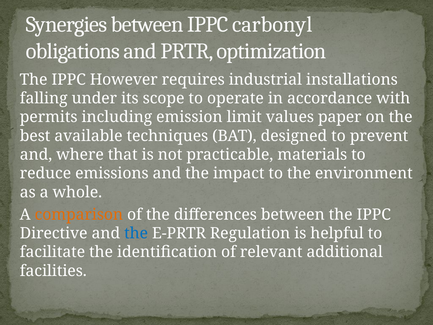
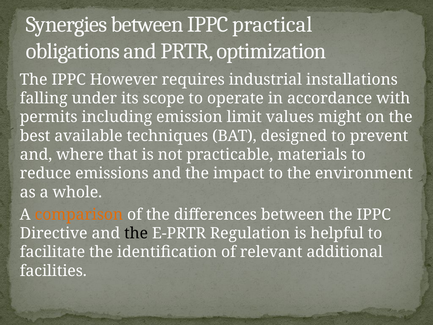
carbonyl: carbonyl -> practical
paper: paper -> might
the at (136, 233) colour: blue -> black
